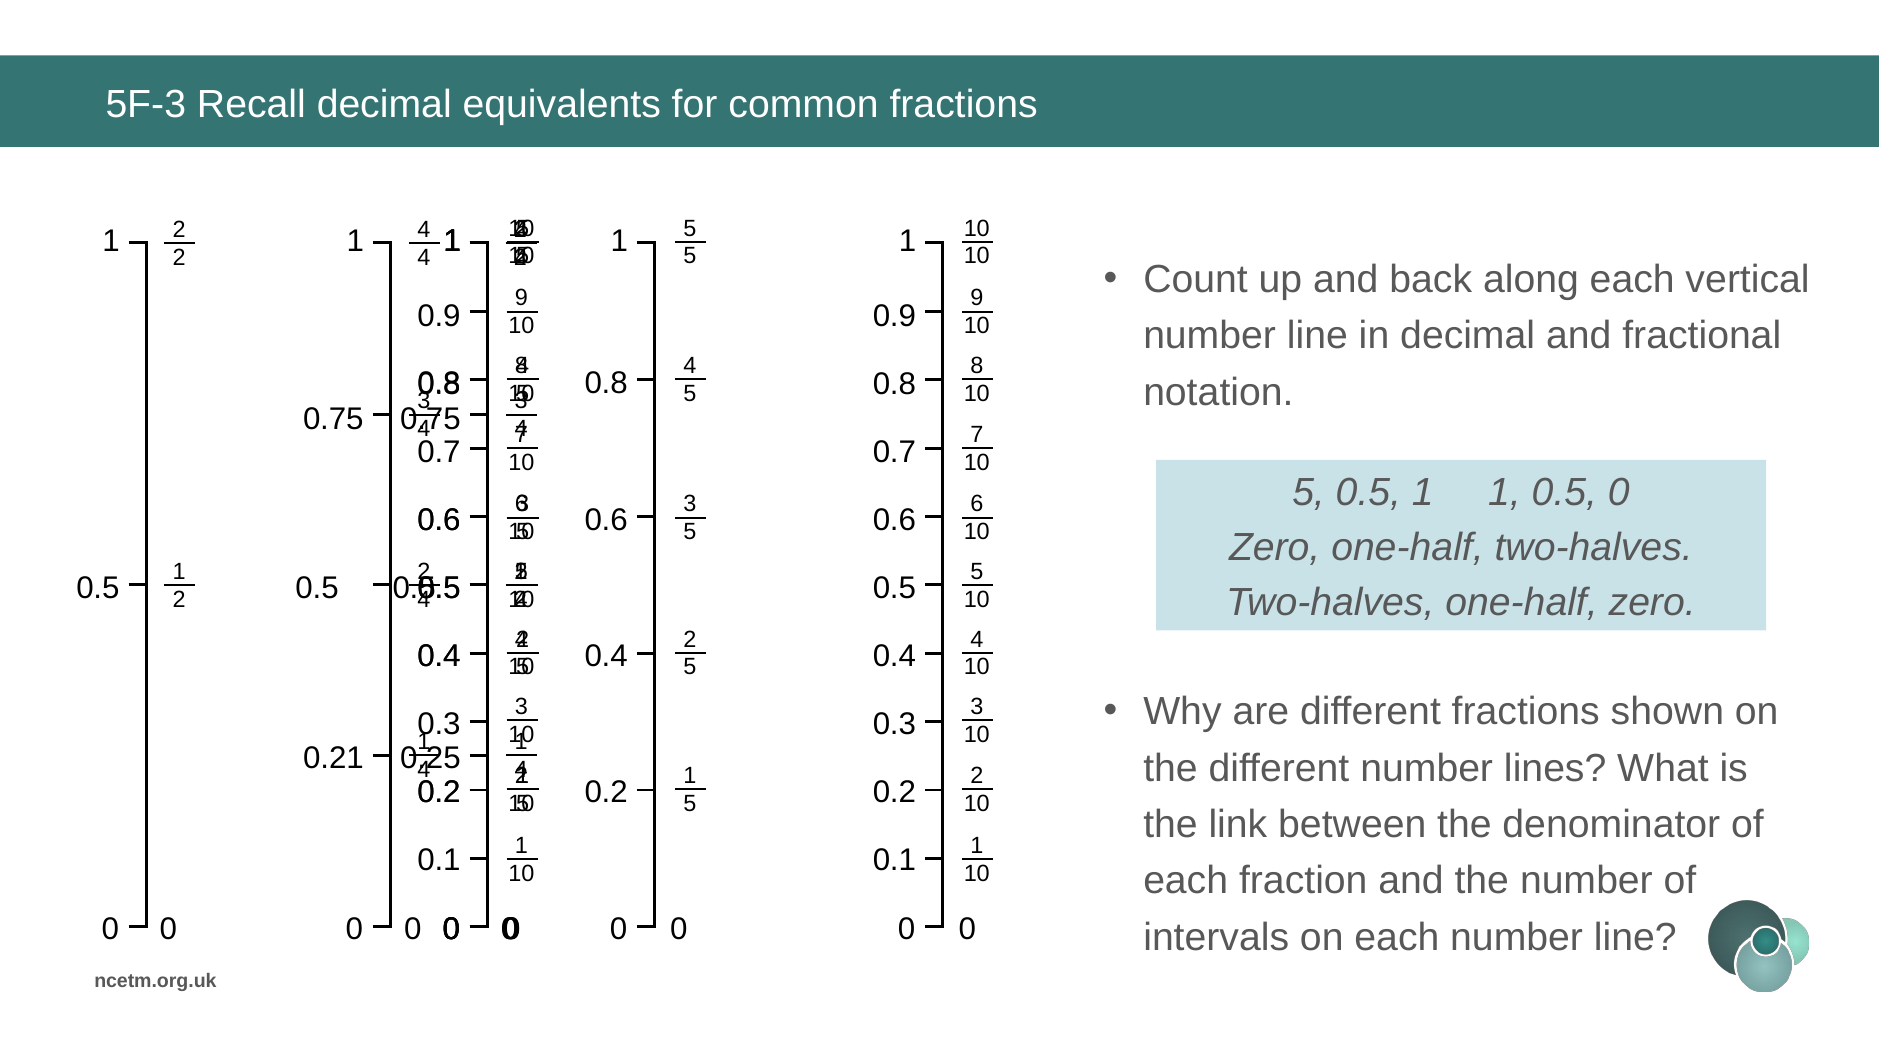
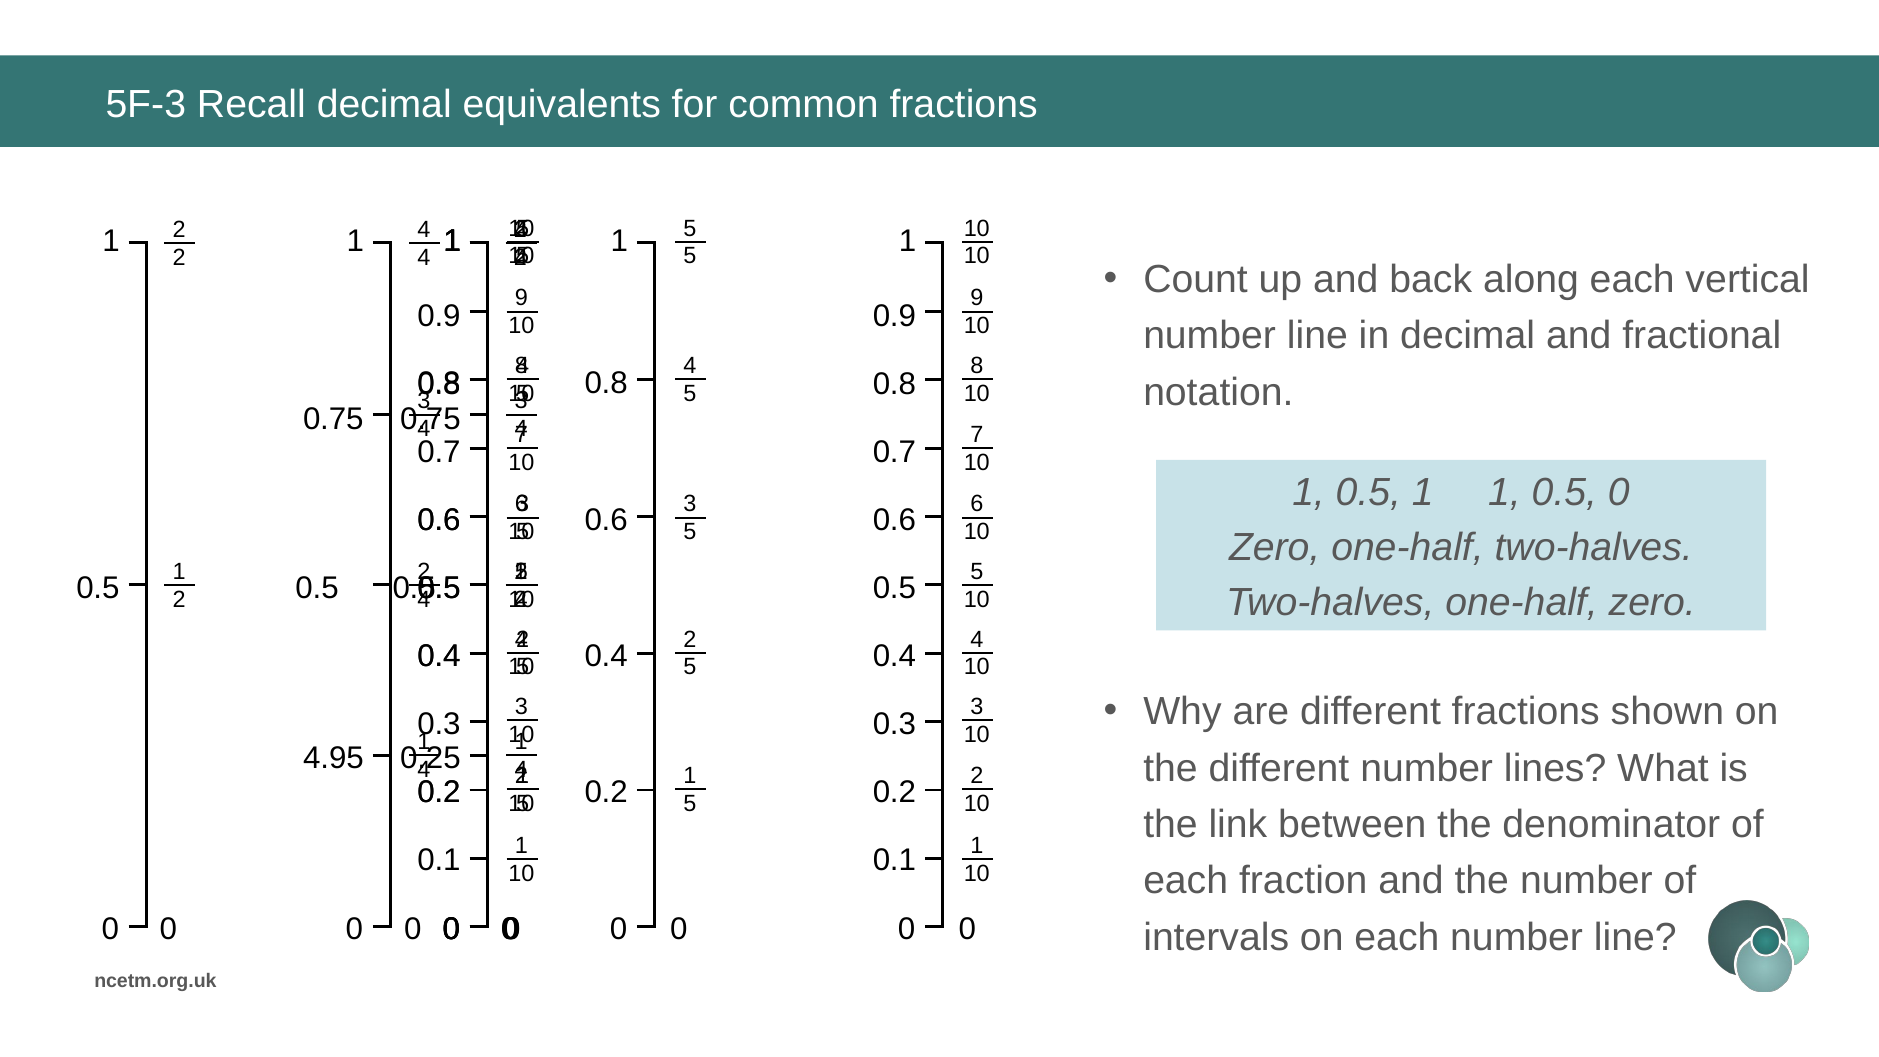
5 at (1309, 493): 5 -> 1
0.21: 0.21 -> 4.95
